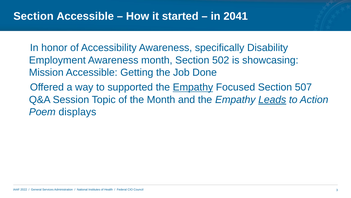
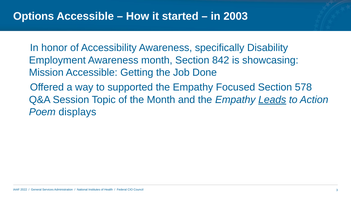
Section at (33, 16): Section -> Options
2041: 2041 -> 2003
502: 502 -> 842
Empathy at (193, 87) underline: present -> none
507: 507 -> 578
